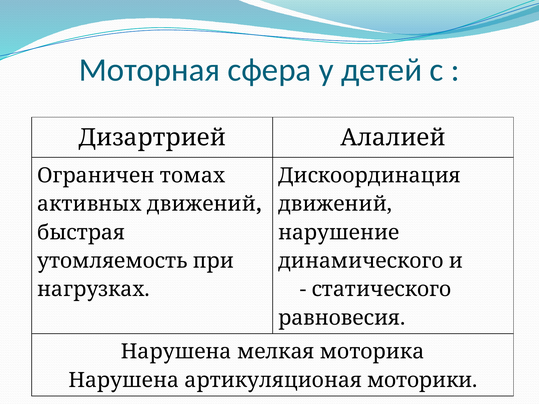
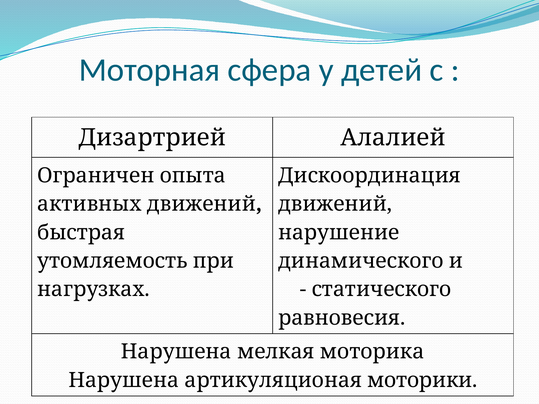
томах: томах -> опыта
